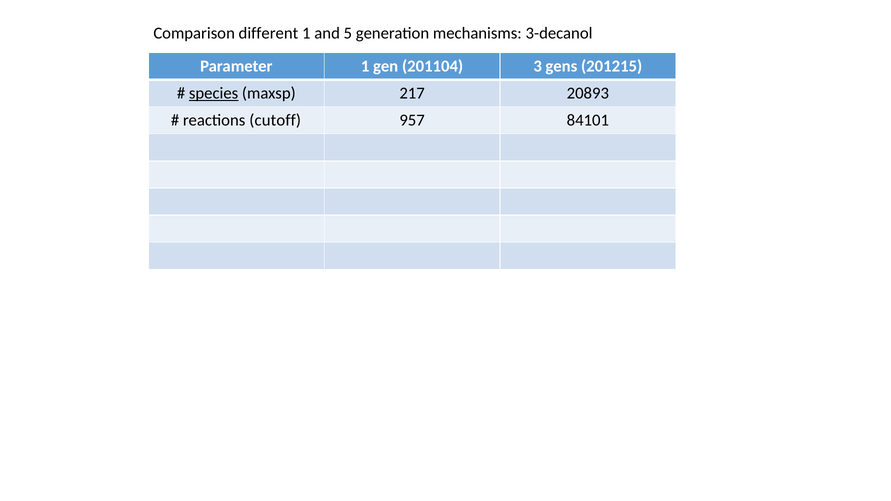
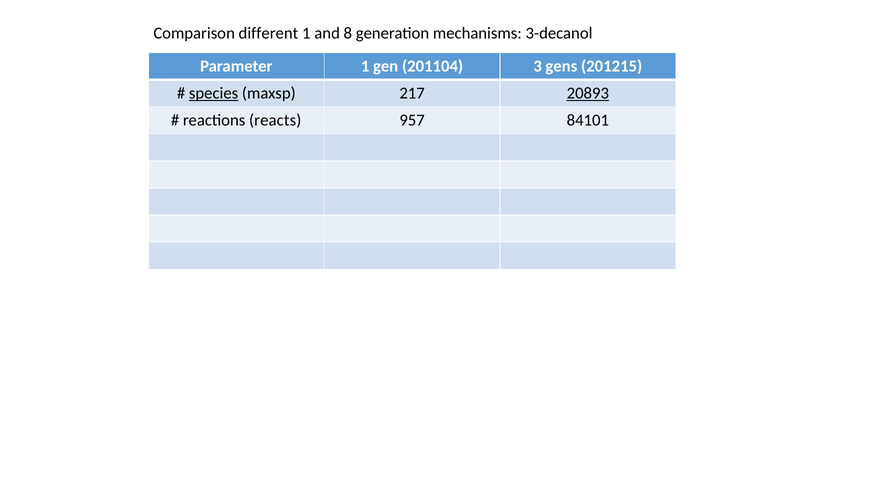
5: 5 -> 8
20893 underline: none -> present
cutoff: cutoff -> reacts
